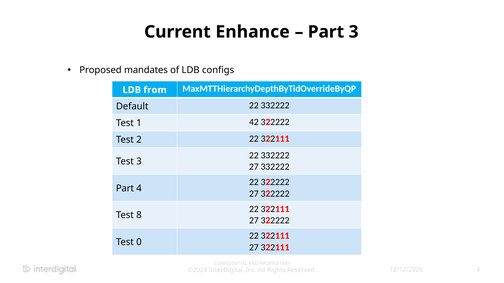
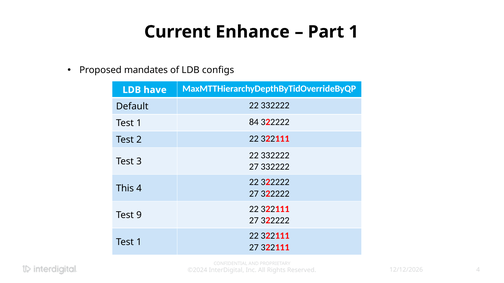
Part 3: 3 -> 1
from: from -> have
42: 42 -> 84
Part at (125, 189): Part -> This
8: 8 -> 9
0 at (139, 242): 0 -> 1
